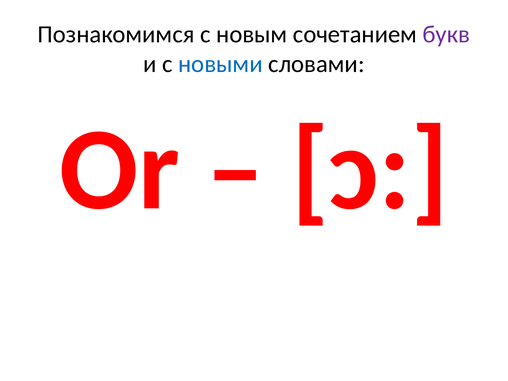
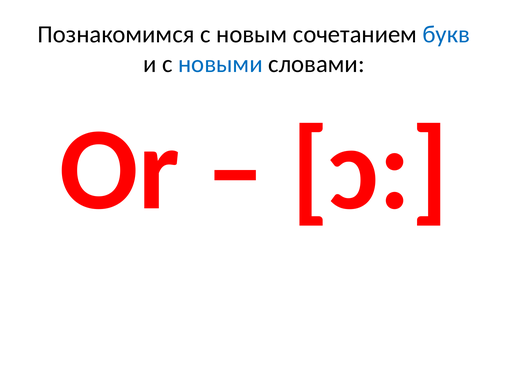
букв colour: purple -> blue
